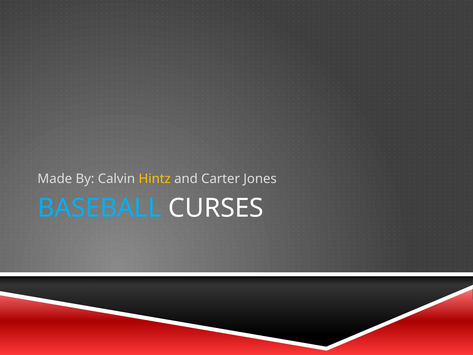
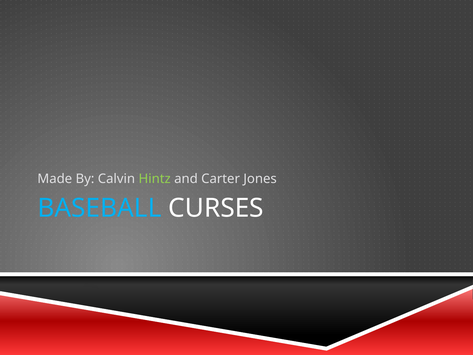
Hintz colour: yellow -> light green
